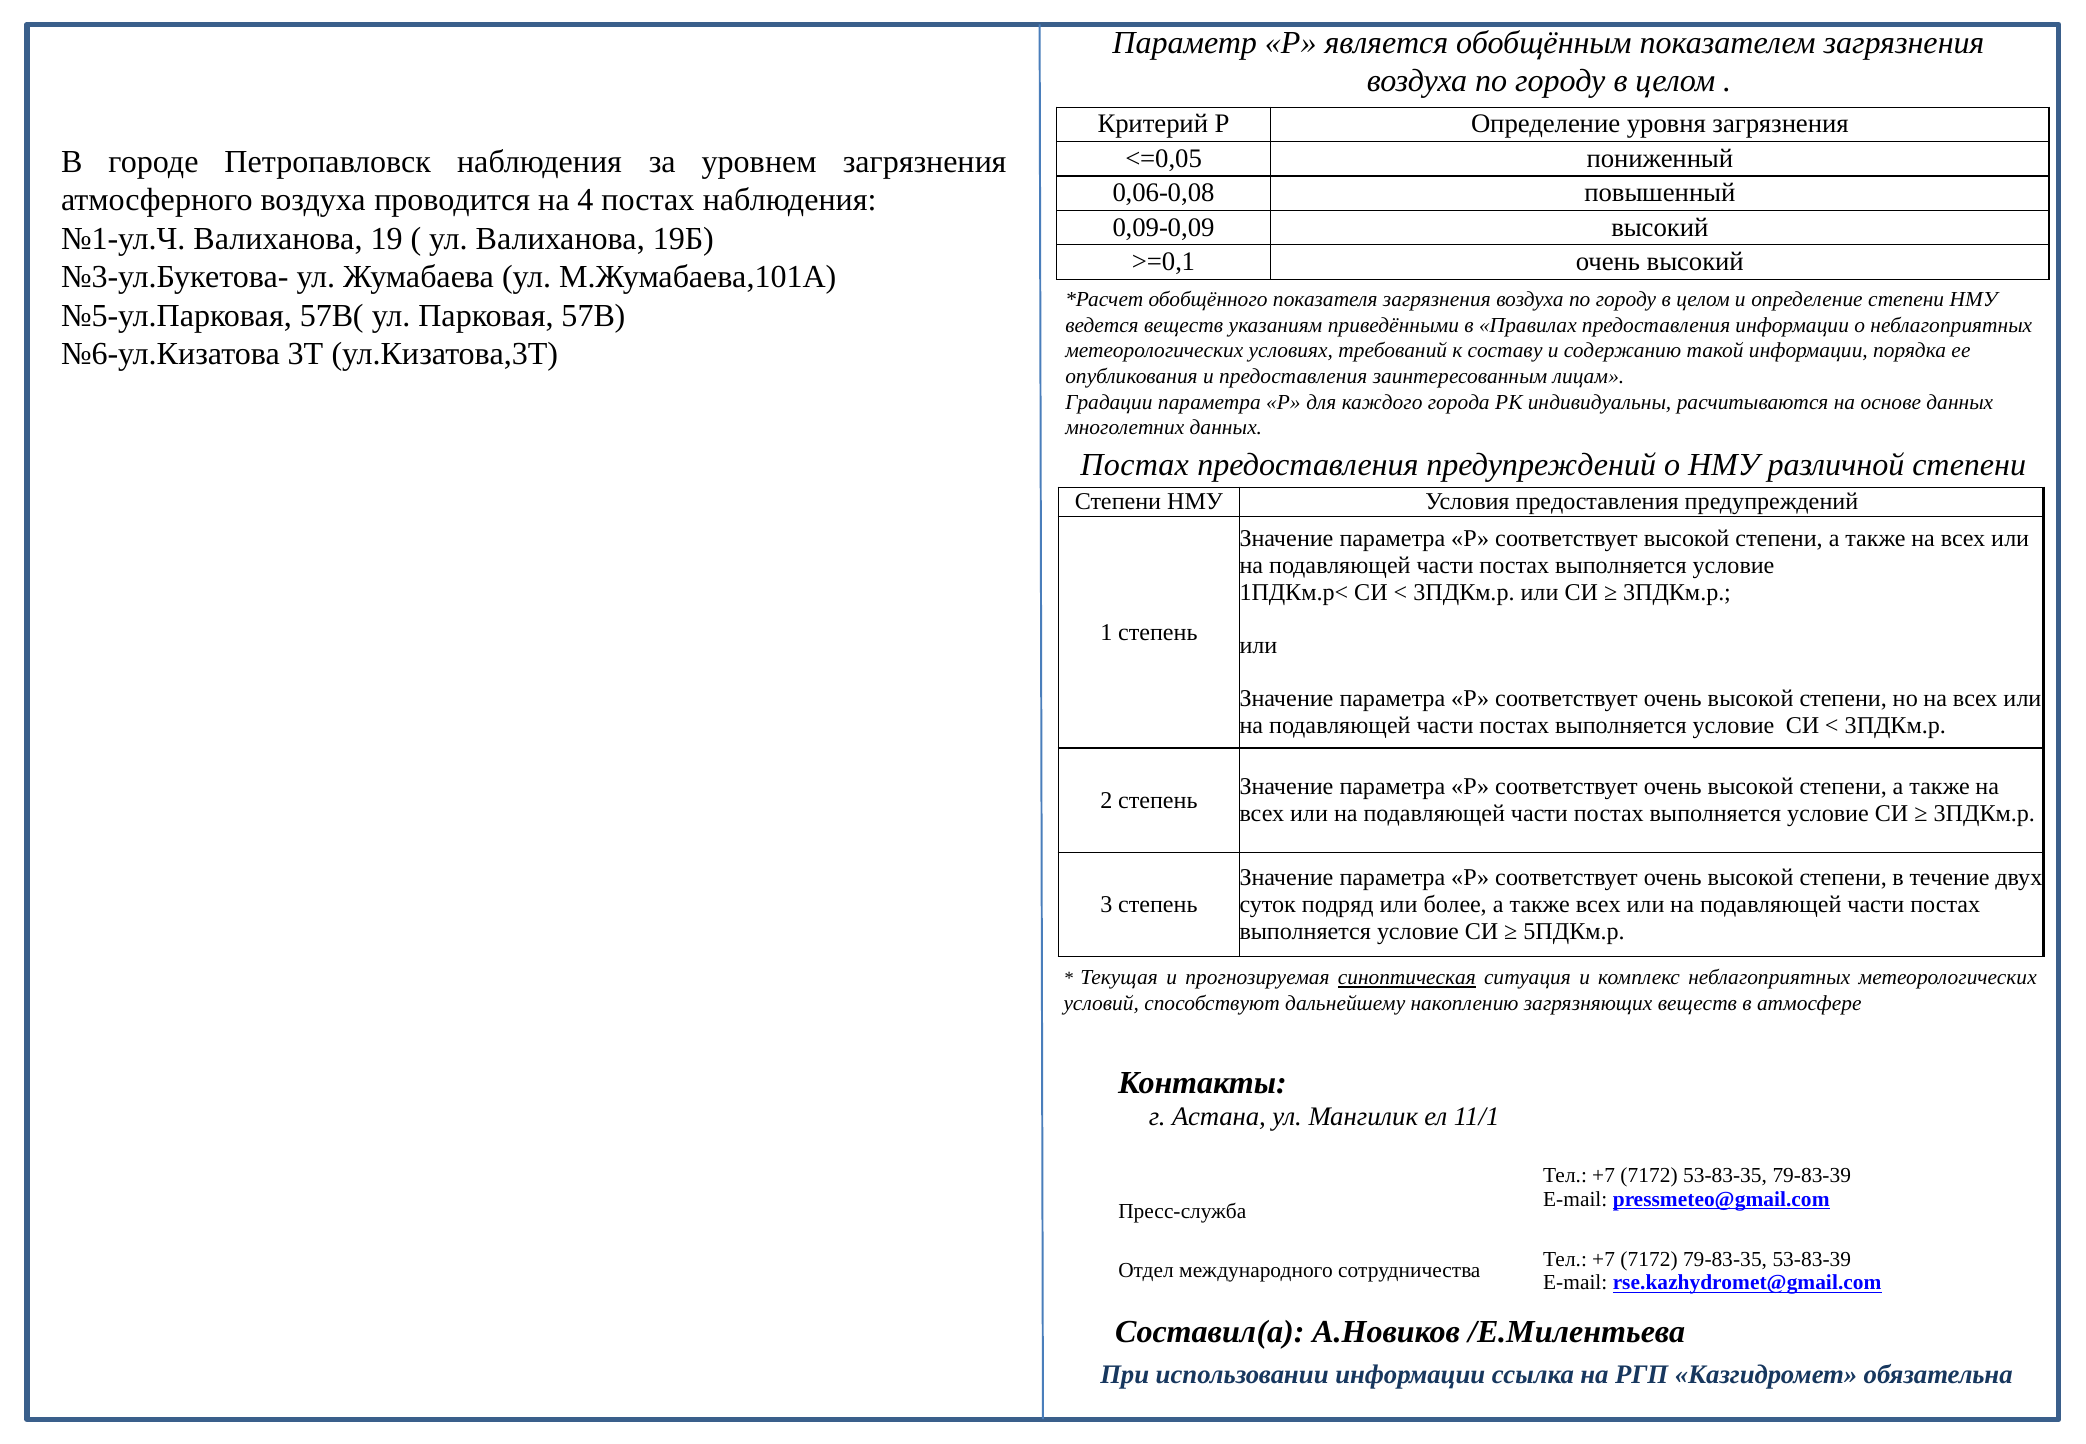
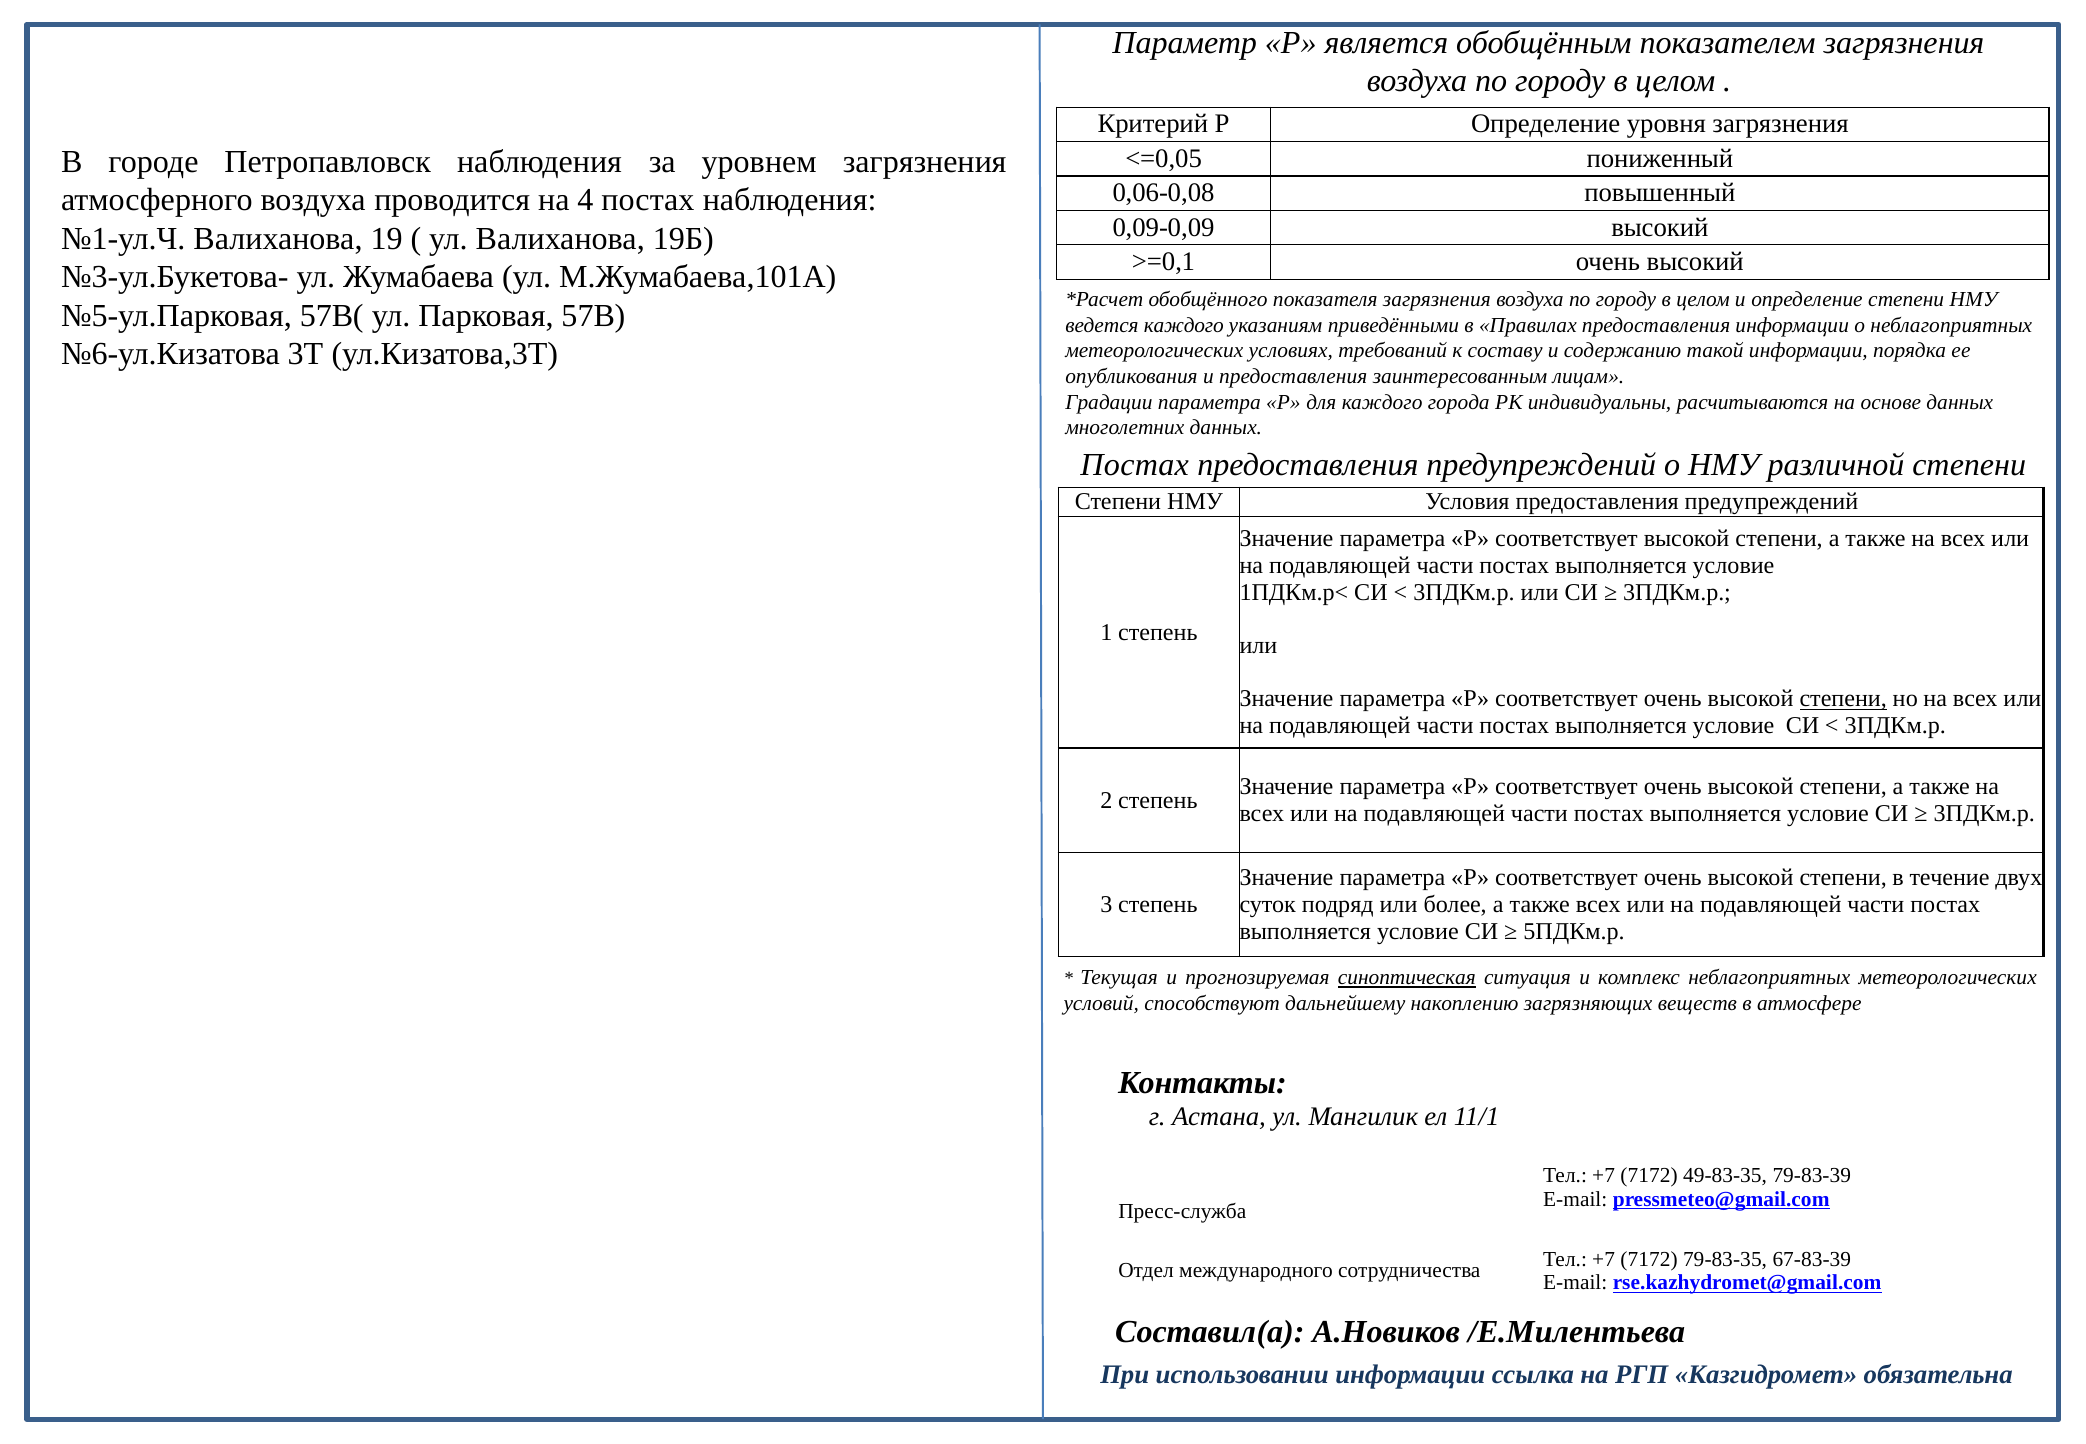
ведется веществ: веществ -> каждого
степени at (1843, 699) underline: none -> present
53-83-35: 53-83-35 -> 49-83-35
53-83-39: 53-83-39 -> 67-83-39
